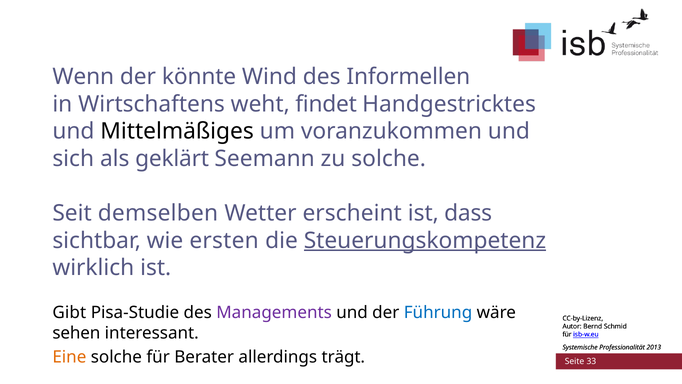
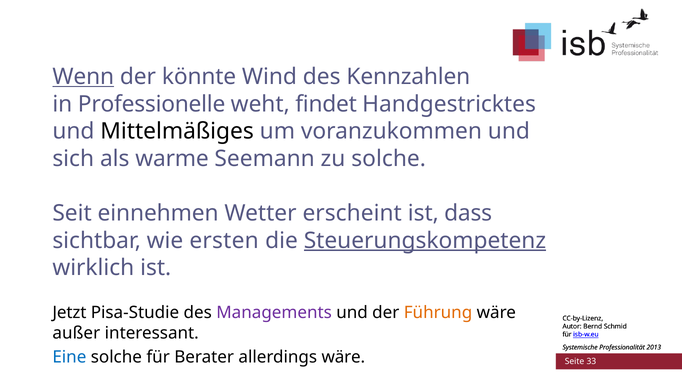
Wenn underline: none -> present
Informellen: Informellen -> Kennzahlen
Wirtschaftens: Wirtschaftens -> Professionelle
geklärt: geklärt -> warme
demselben: demselben -> einnehmen
Gibt: Gibt -> Jetzt
Führung colour: blue -> orange
sehen: sehen -> außer
Eine colour: orange -> blue
allerdings trägt: trägt -> wäre
